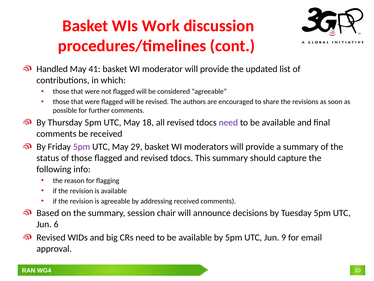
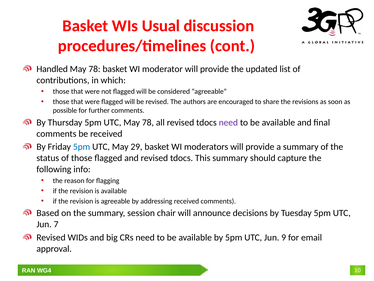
Work: Work -> Usual
41 at (94, 69): 41 -> 78
UTC May 18: 18 -> 78
5pm at (82, 147) colour: purple -> blue
6: 6 -> 7
